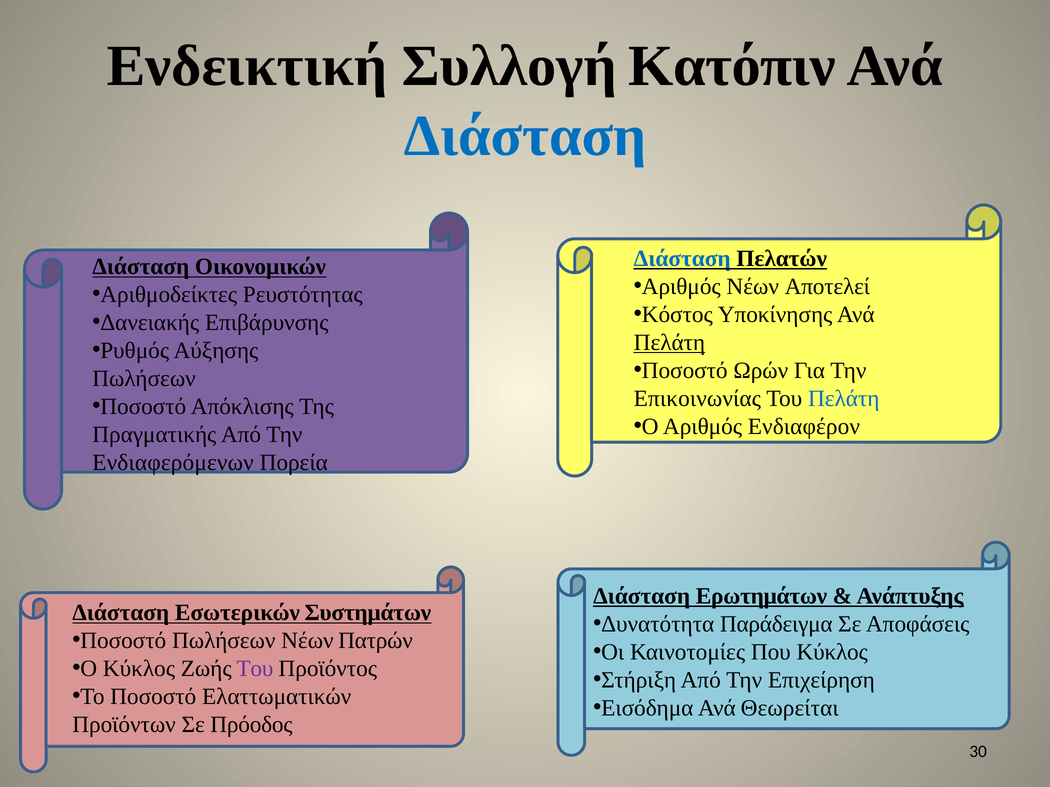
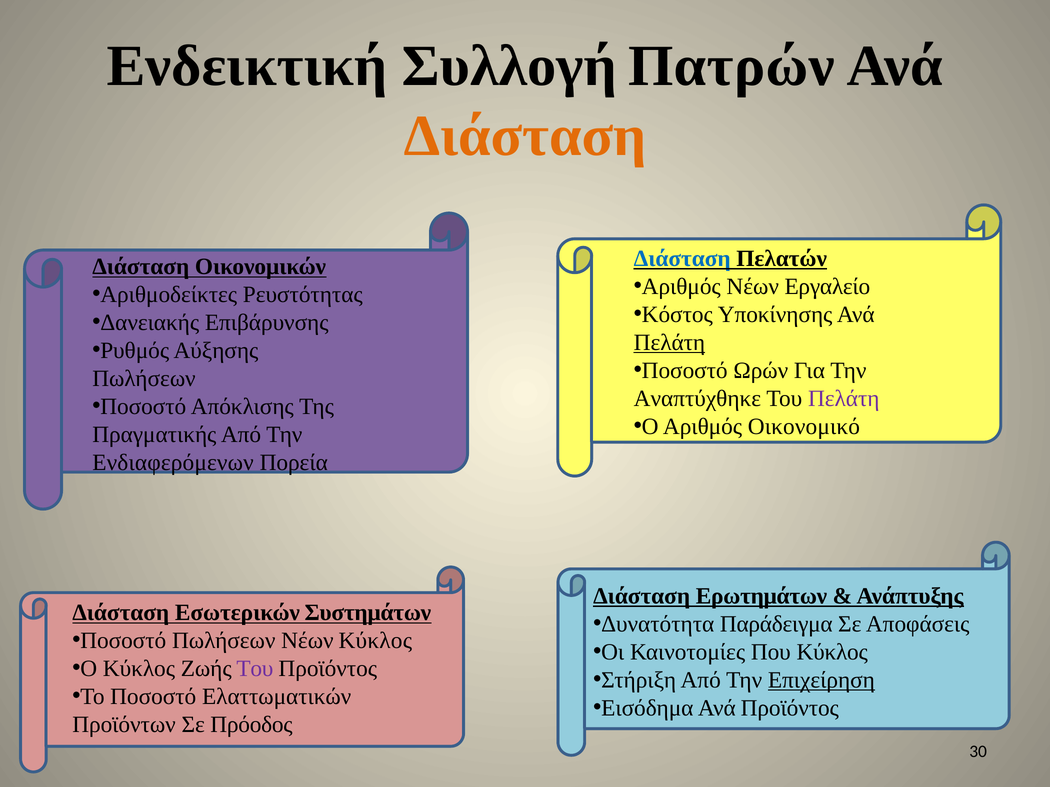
Κατόπιν: Κατόπιν -> Πατρών
Διάσταση at (525, 136) colour: blue -> orange
Αποτελεί: Αποτελεί -> Εργαλείο
Επικοινωνίας: Επικοινωνίας -> Αναπτύχθηκε
Πελάτη at (844, 399) colour: blue -> purple
Ενδιαφέρον: Ενδιαφέρον -> Οικονομικό
Νέων Πατρών: Πατρών -> Κύκλος
Επιχείρηση underline: none -> present
Ανά Θεωρείται: Θεωρείται -> Προϊόντος
